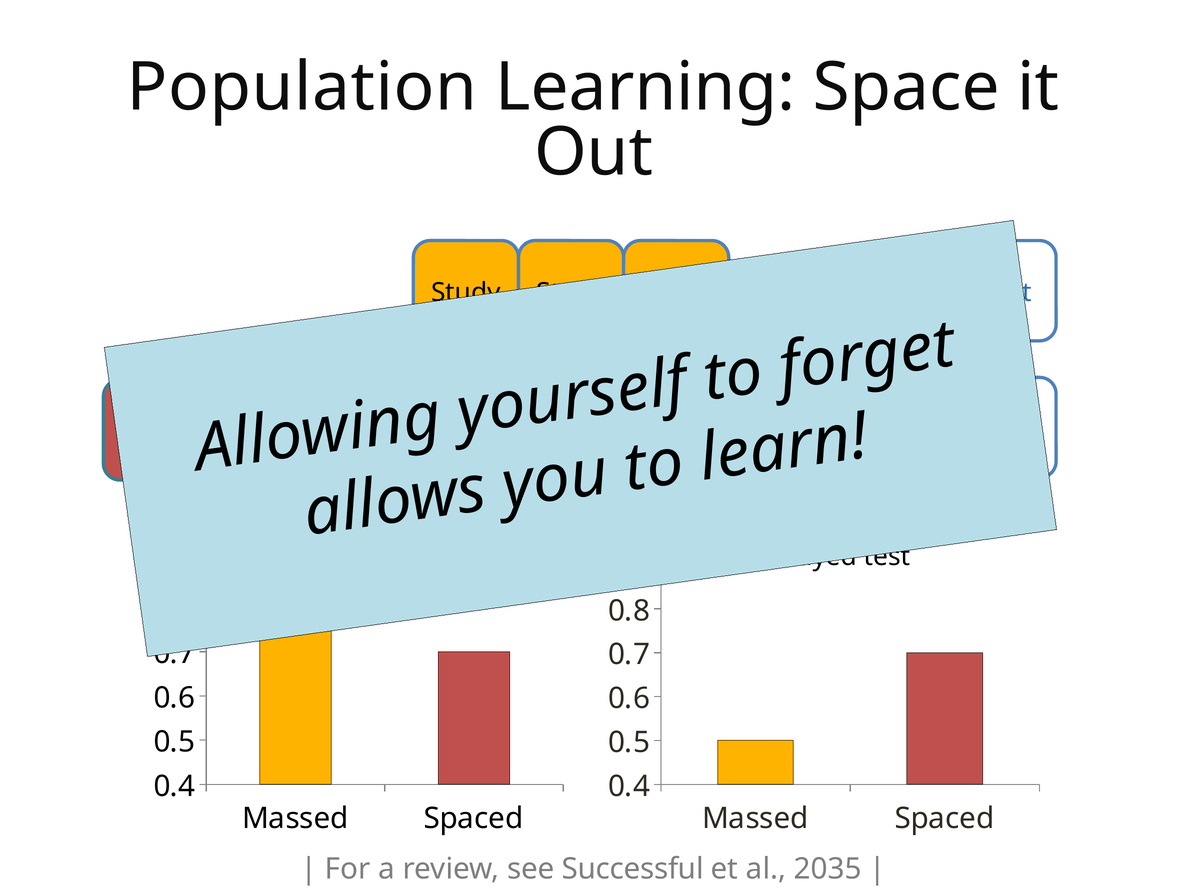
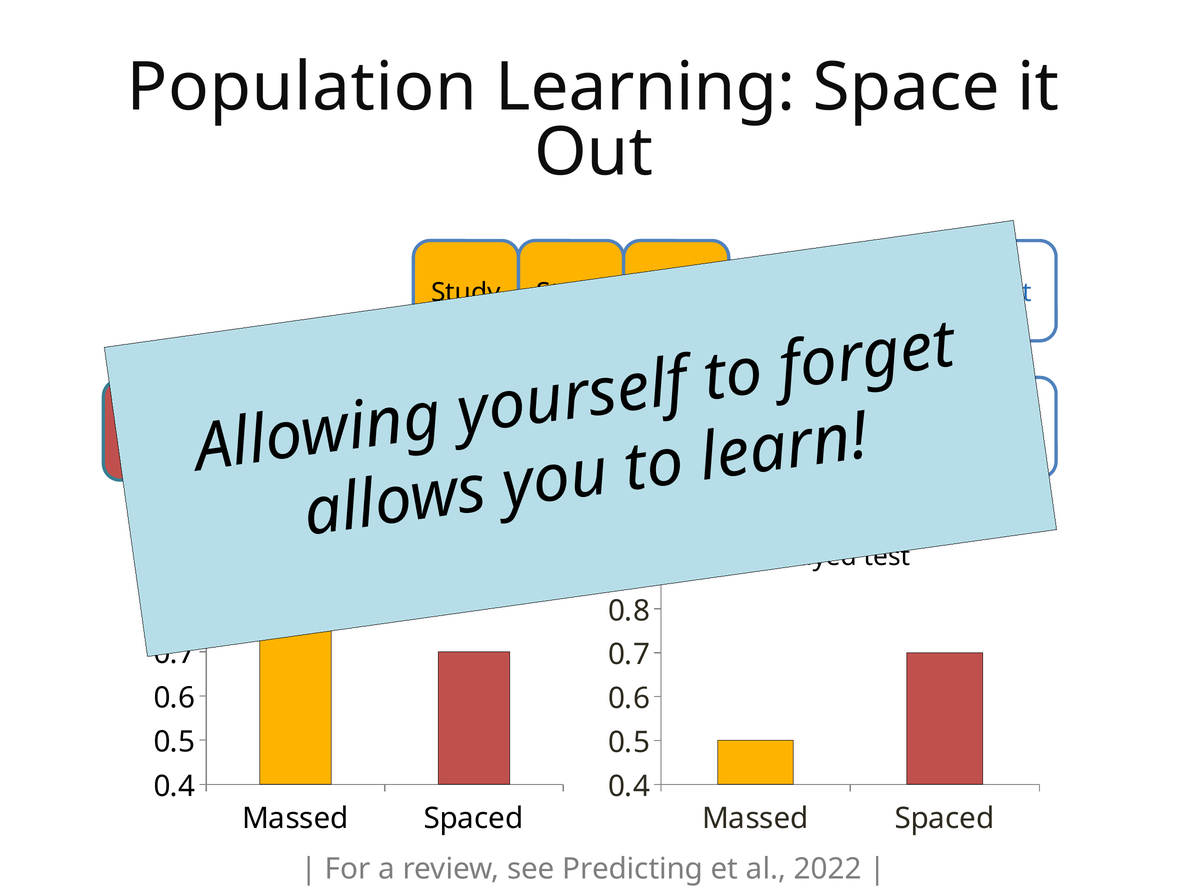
Successful: Successful -> Predicting
2035: 2035 -> 2022
